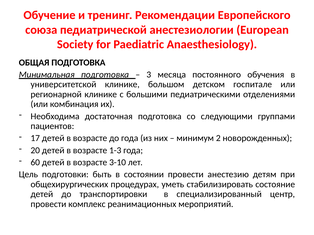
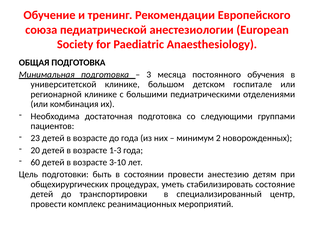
17: 17 -> 23
